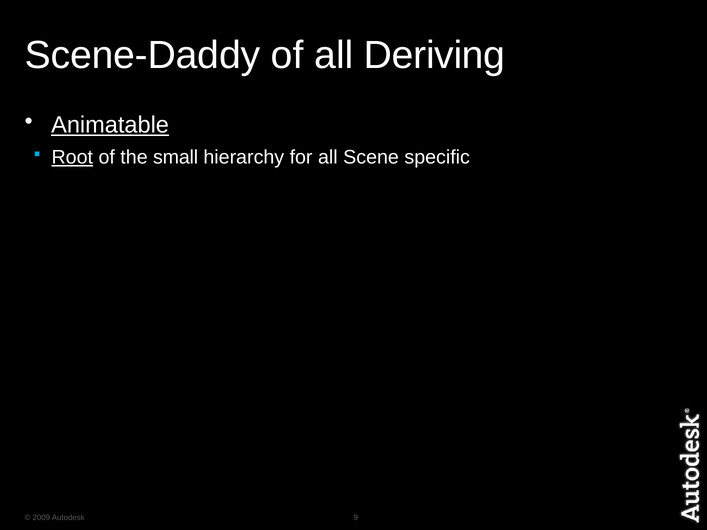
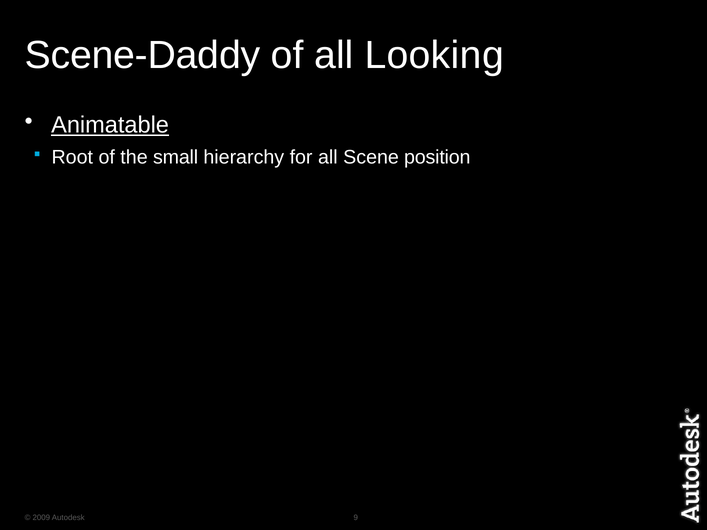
Deriving: Deriving -> Looking
Root underline: present -> none
specific: specific -> position
